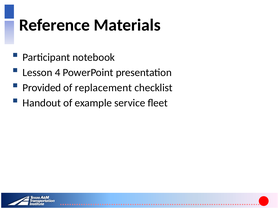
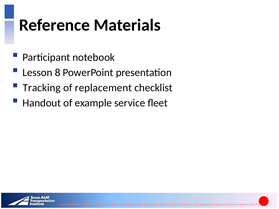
4: 4 -> 8
Provided: Provided -> Tracking
